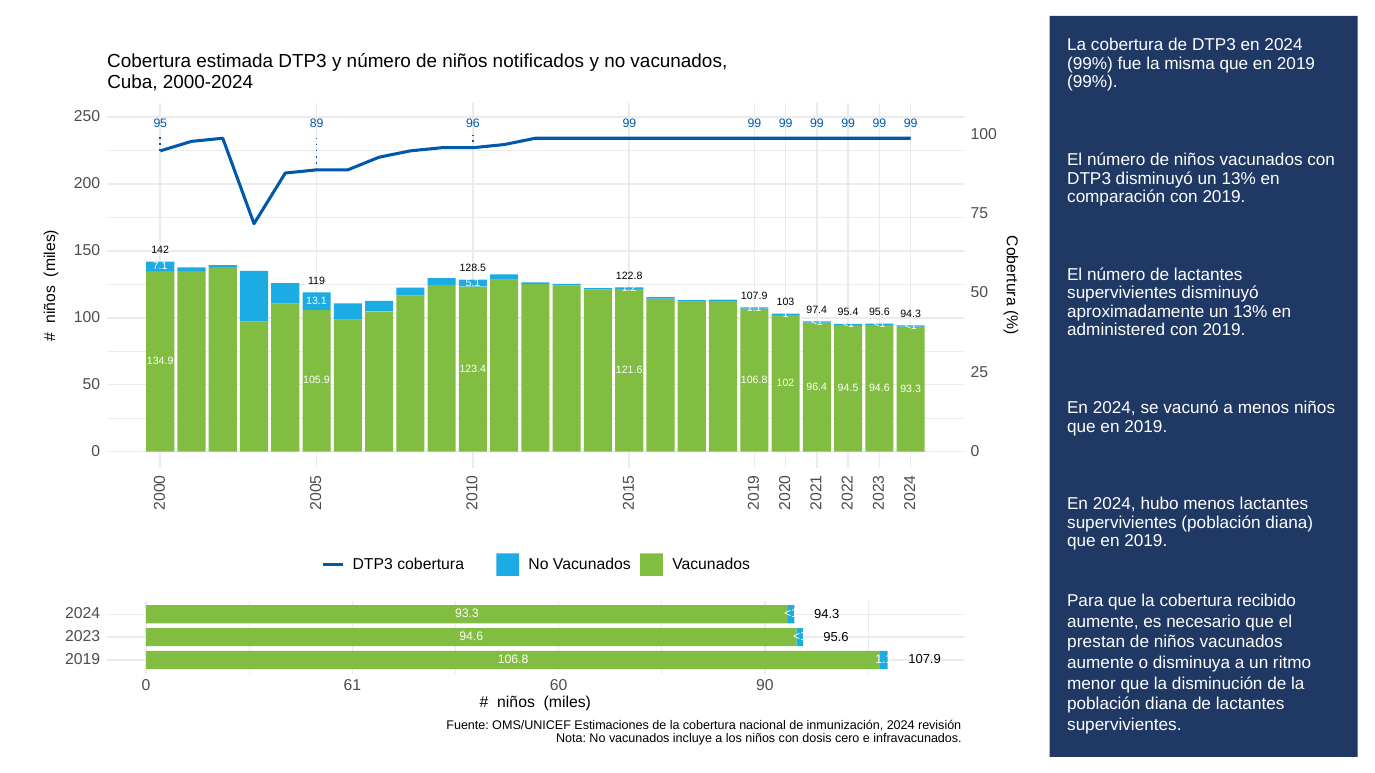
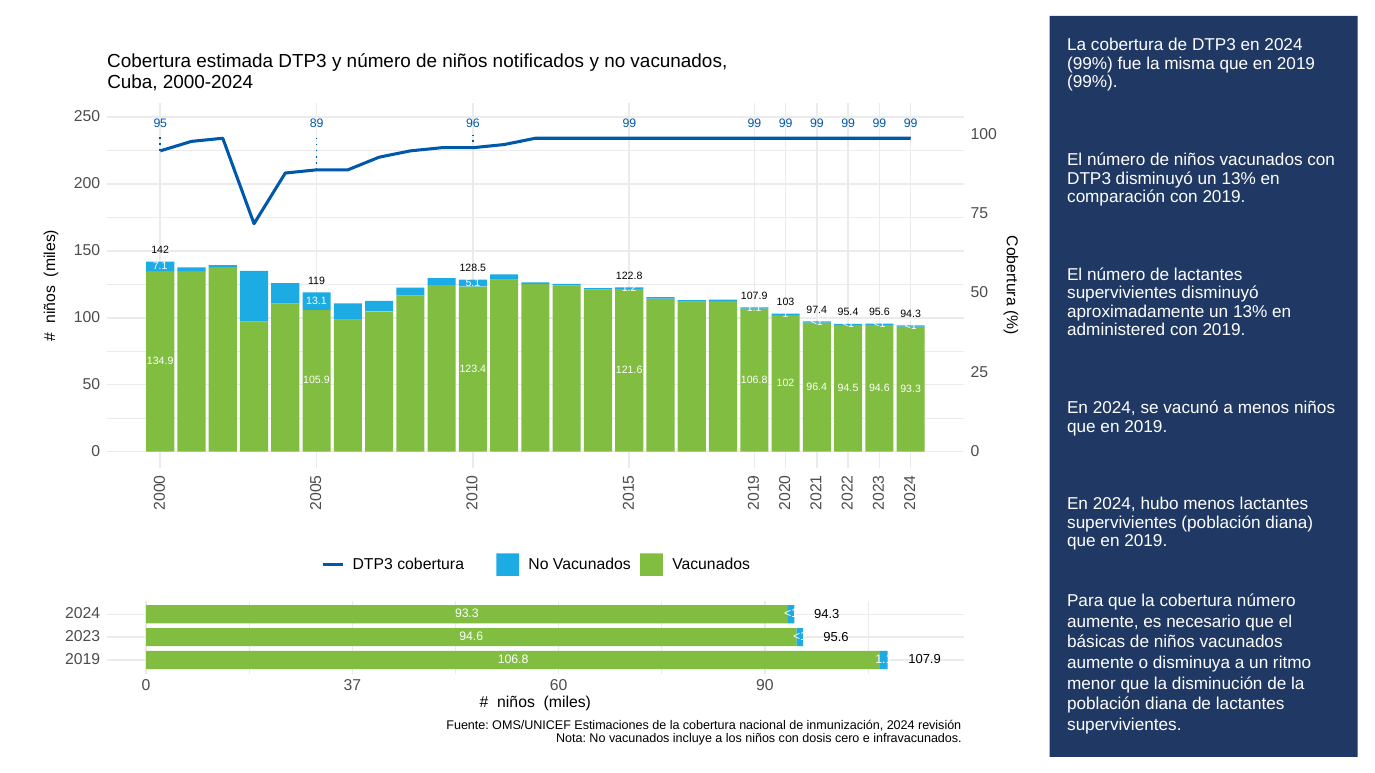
cobertura recibido: recibido -> número
prestan: prestan -> básicas
61: 61 -> 37
